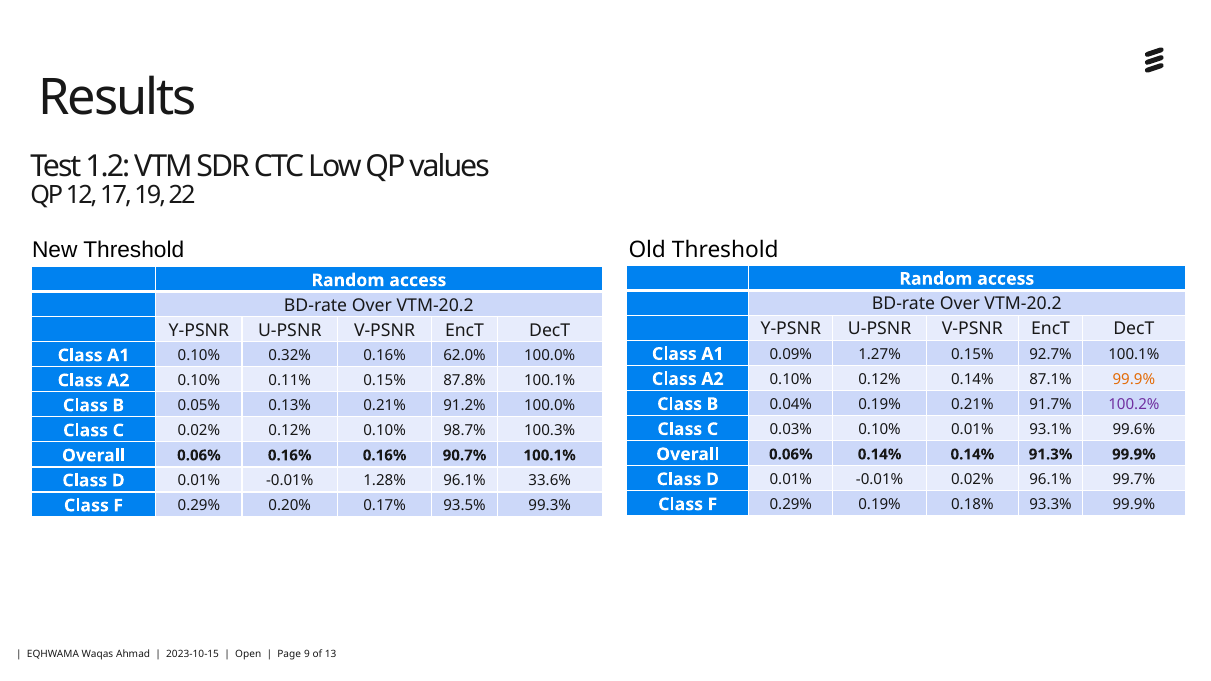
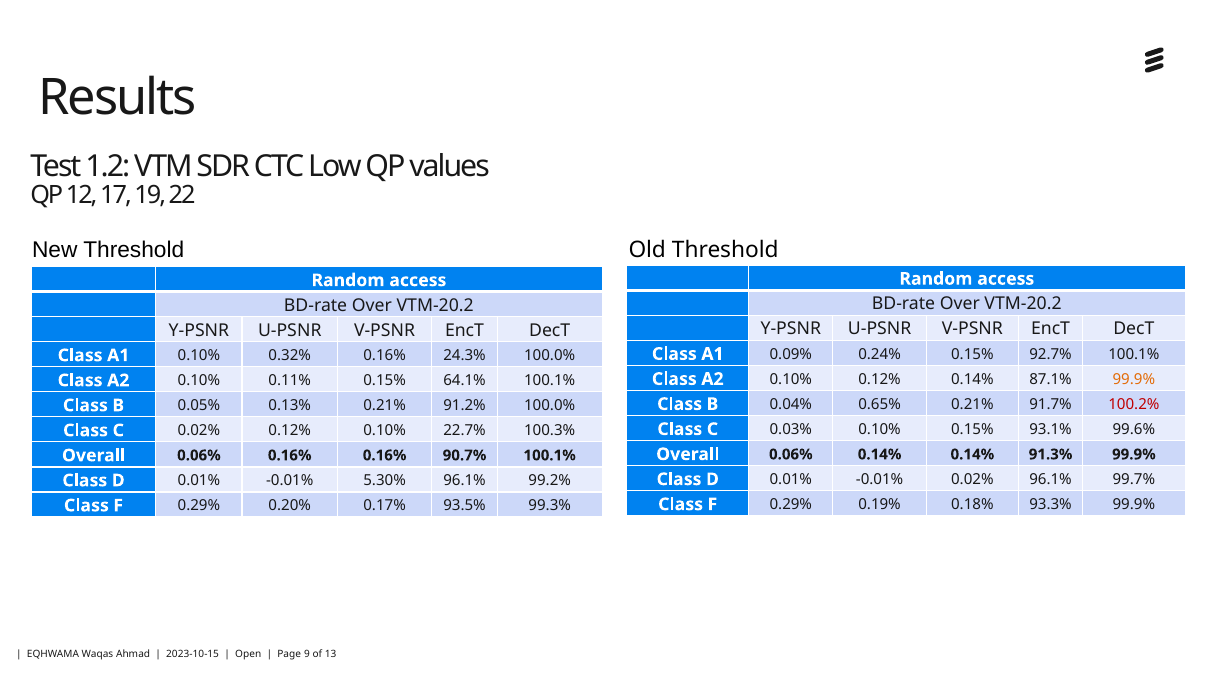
1.27%: 1.27% -> 0.24%
62.0%: 62.0% -> 24.3%
87.8%: 87.8% -> 64.1%
0.04% 0.19%: 0.19% -> 0.65%
100.2% colour: purple -> red
0.10% 0.01%: 0.01% -> 0.15%
98.7%: 98.7% -> 22.7%
1.28%: 1.28% -> 5.30%
33.6%: 33.6% -> 99.2%
